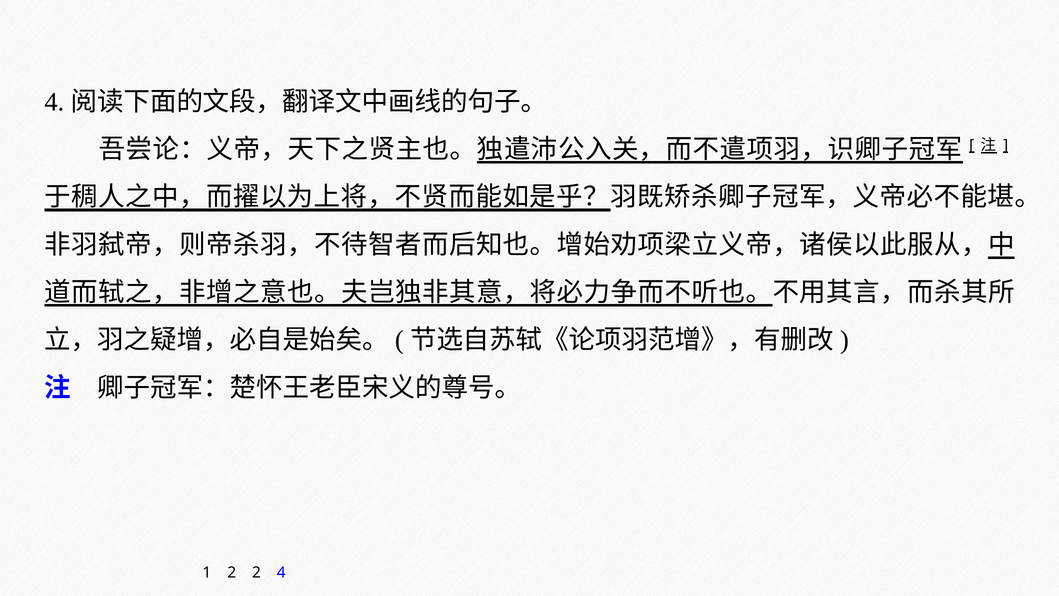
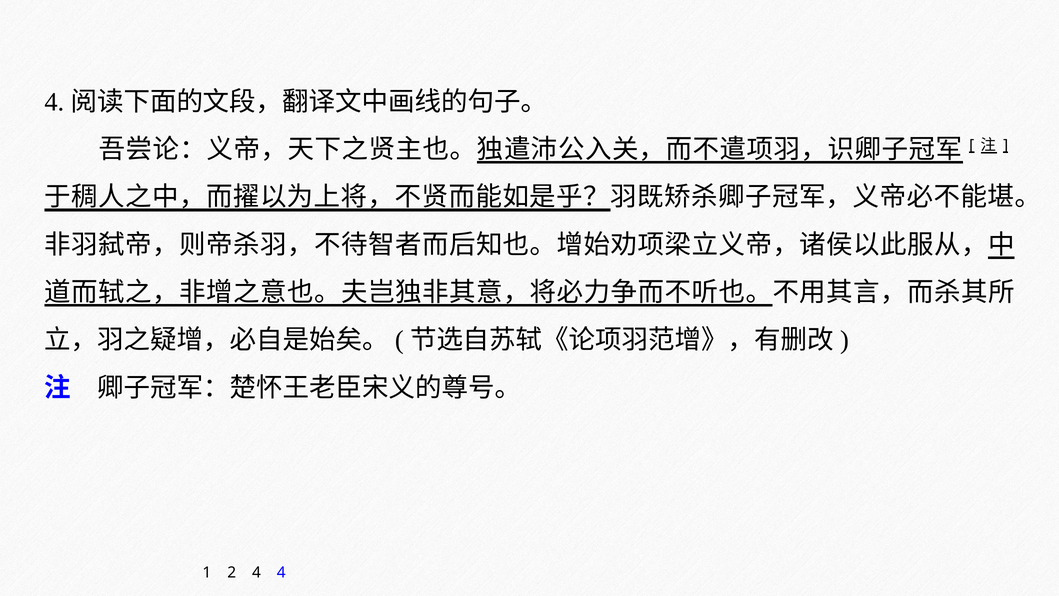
2 2: 2 -> 4
